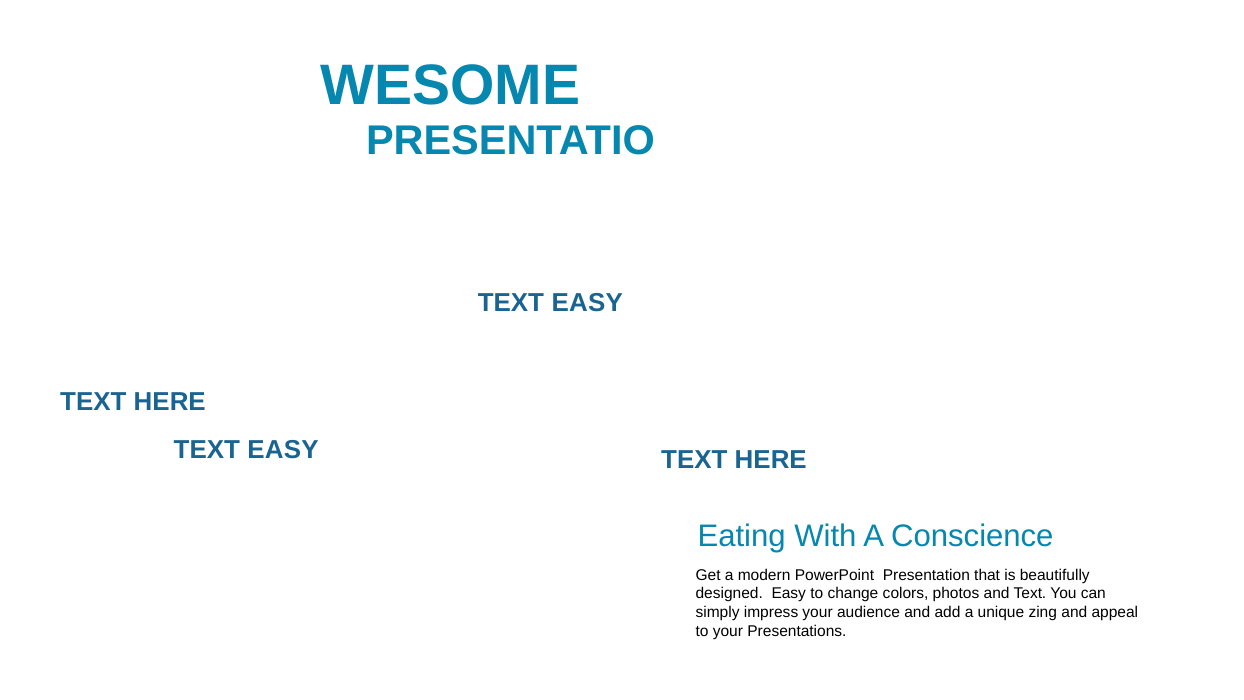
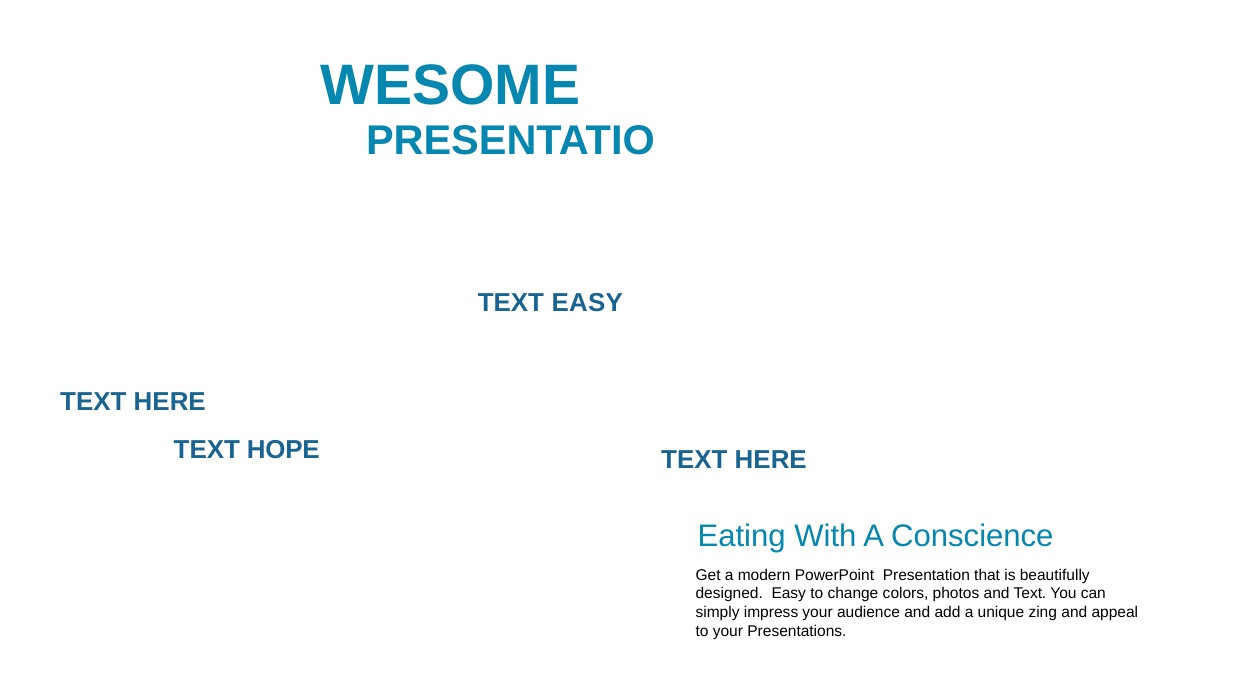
EASY at (283, 450): EASY -> HOPE
